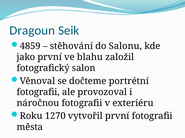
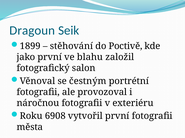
4859: 4859 -> 1899
Salonu: Salonu -> Poctivě
dočteme: dočteme -> čestným
1270: 1270 -> 6908
